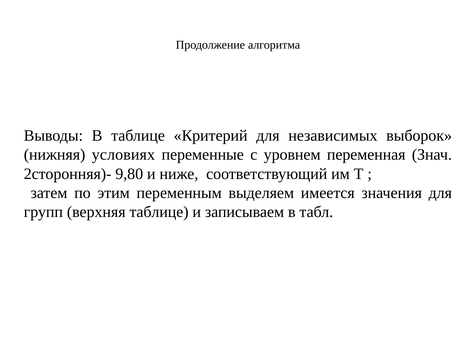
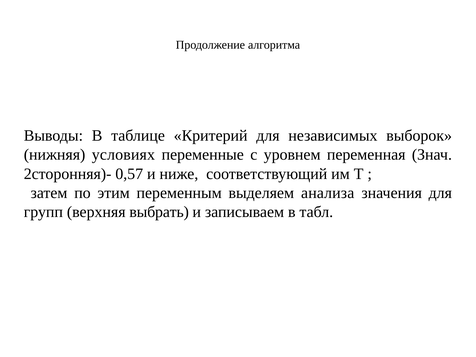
9,80: 9,80 -> 0,57
имеется: имеется -> анализа
верхняя таблице: таблице -> выбрать
